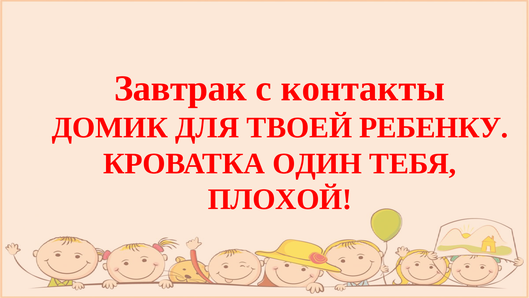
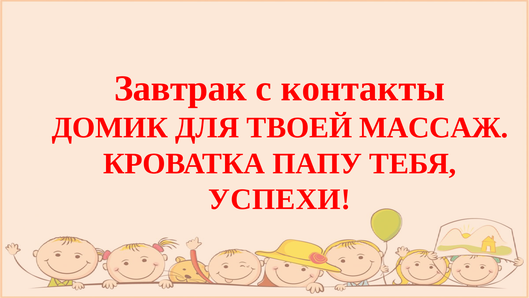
РЕБЕНКУ: РЕБЕНКУ -> МАССАЖ
ОДИН: ОДИН -> ПАПУ
ПЛОХОЙ: ПЛОХОЙ -> УСПЕХИ
